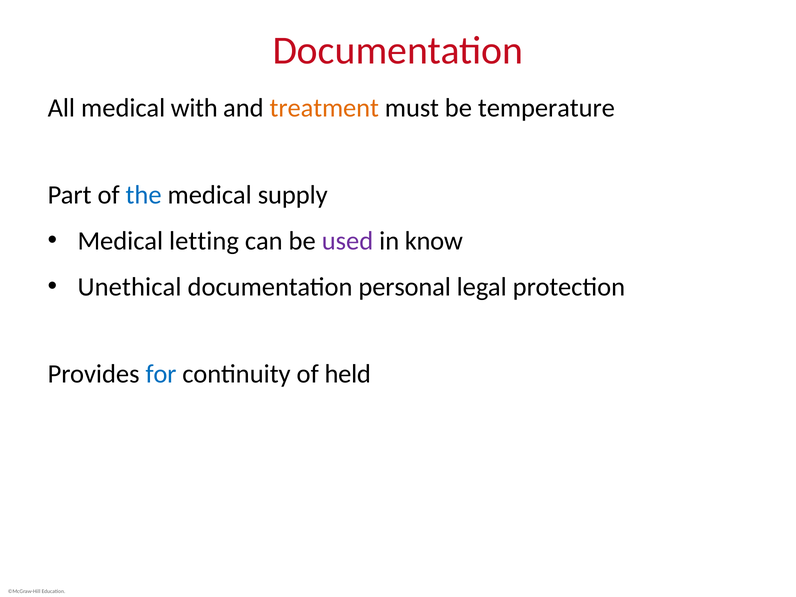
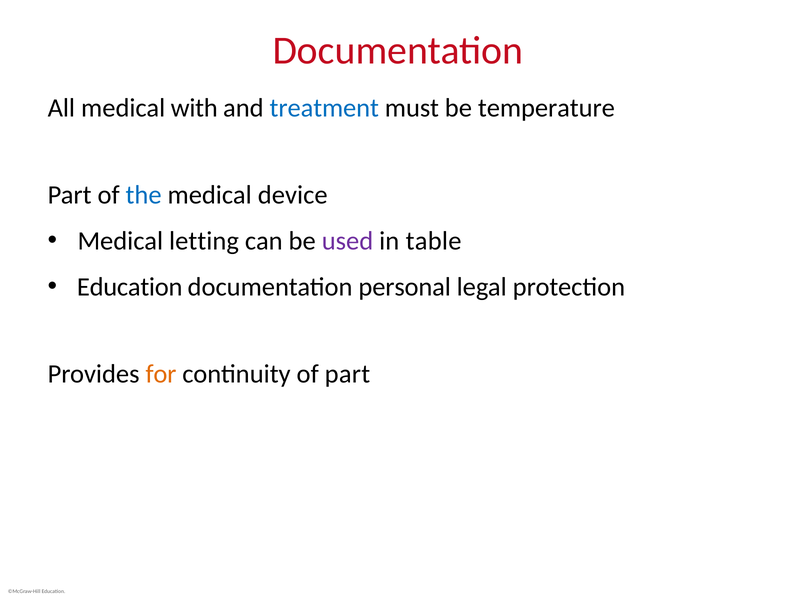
treatment colour: orange -> blue
supply: supply -> device
know: know -> table
Unethical at (130, 287): Unethical -> Education
for colour: blue -> orange
of held: held -> part
